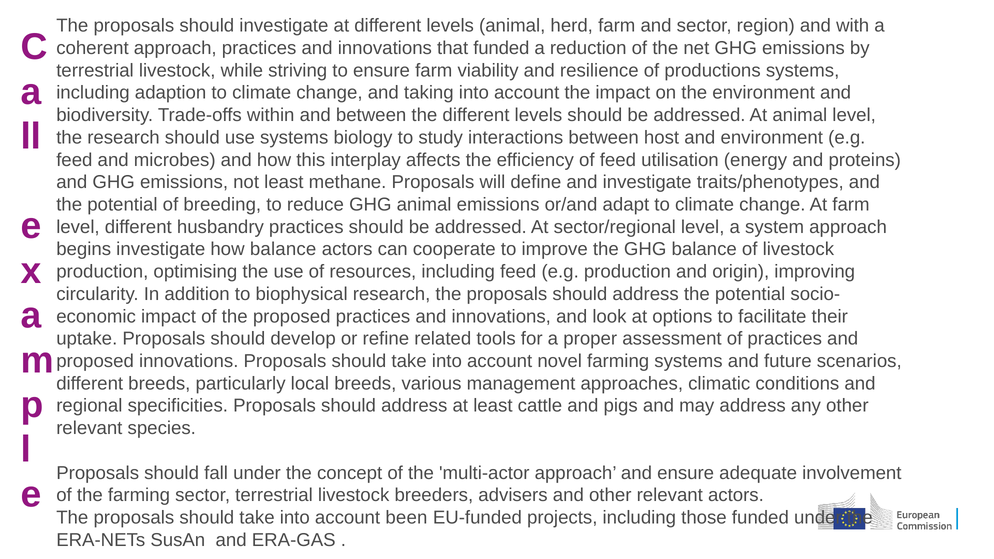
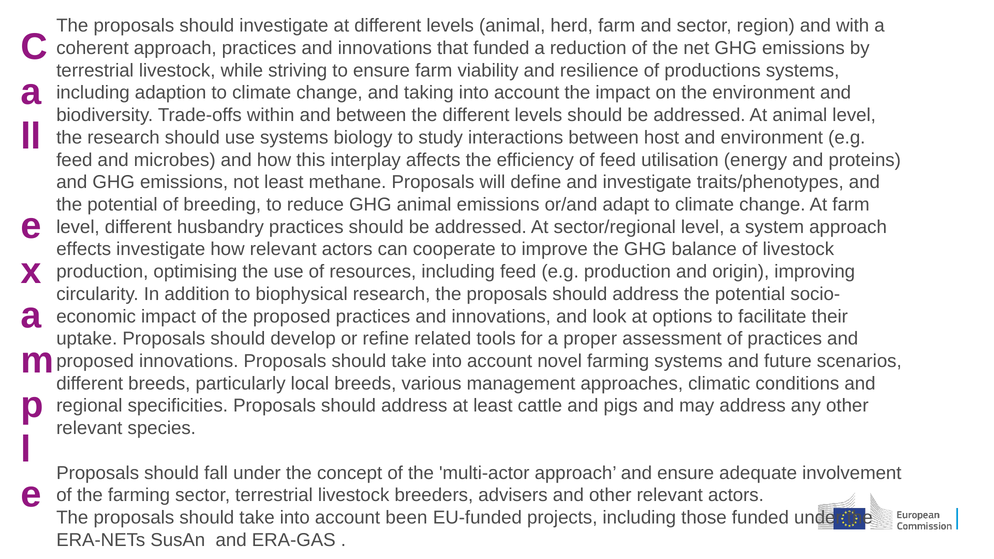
begins: begins -> effects
how balance: balance -> relevant
